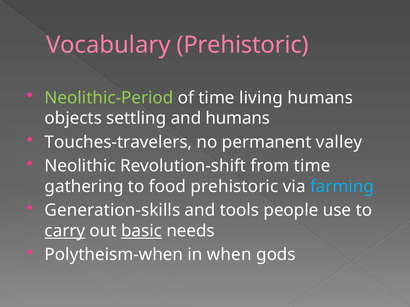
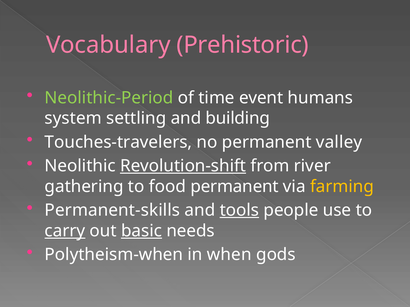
living: living -> event
objects: objects -> system
and humans: humans -> building
Revolution-shift underline: none -> present
from time: time -> river
food prehistoric: prehistoric -> permanent
farming colour: light blue -> yellow
Generation-skills: Generation-skills -> Permanent-skills
tools underline: none -> present
